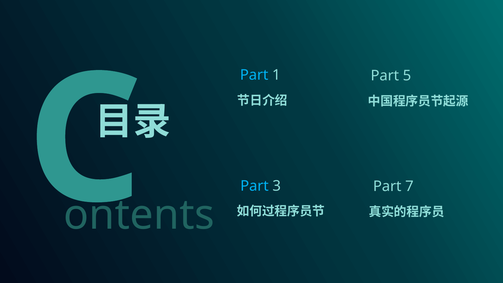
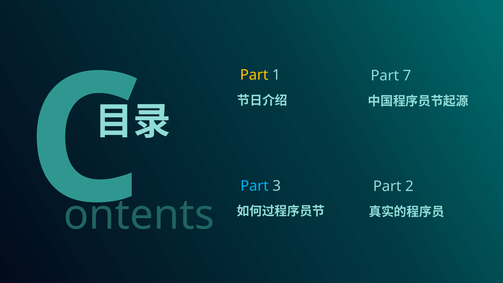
Part at (254, 75) colour: light blue -> yellow
5: 5 -> 7
7: 7 -> 2
